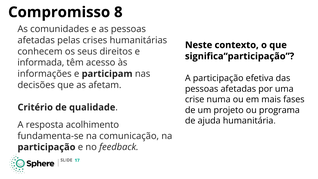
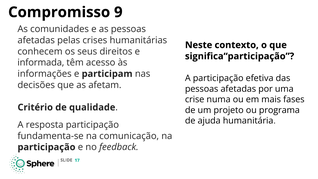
8: 8 -> 9
resposta acolhimento: acolhimento -> participação
